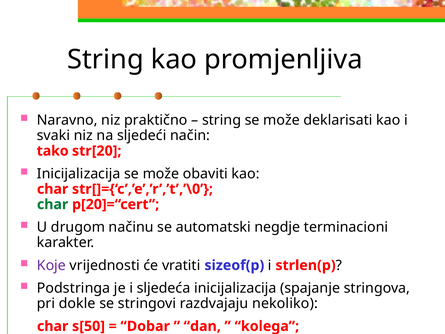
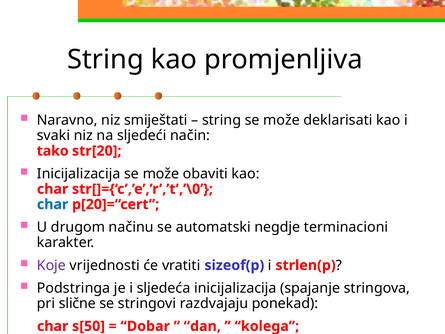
praktično: praktično -> smiještati
char at (53, 204) colour: green -> blue
dokle: dokle -> slične
nekoliko: nekoliko -> ponekad
